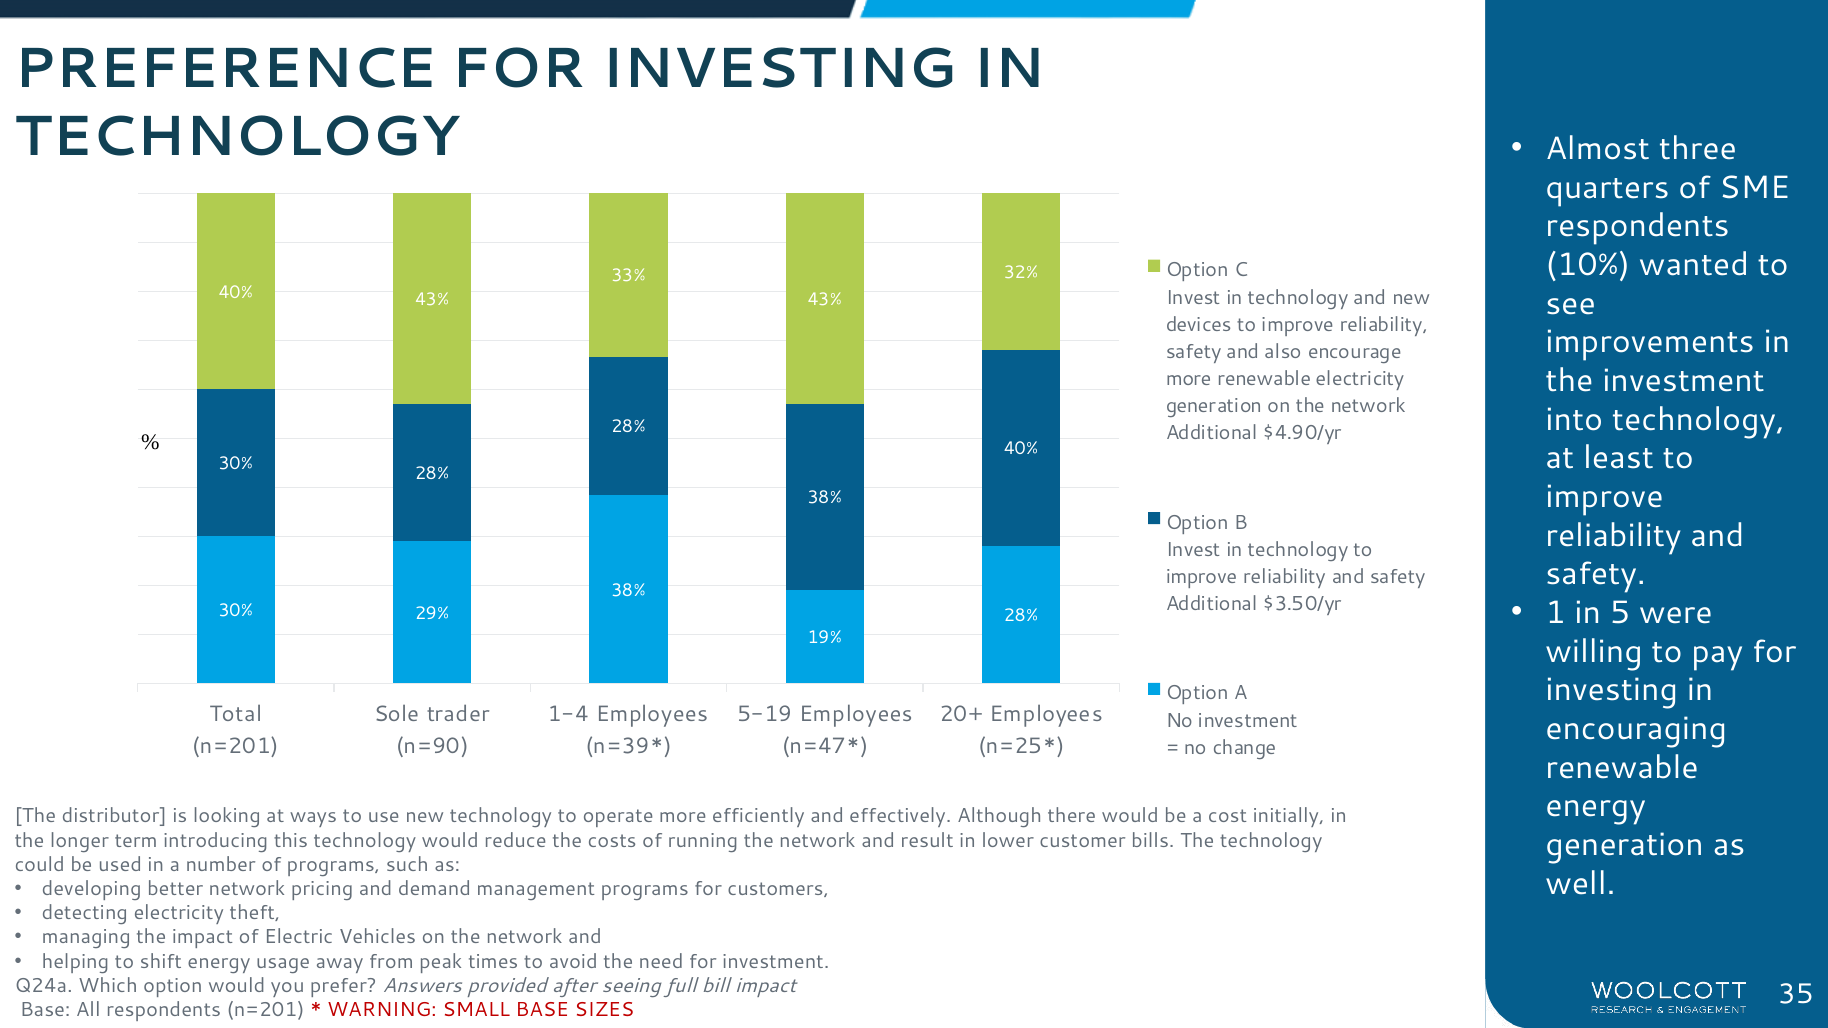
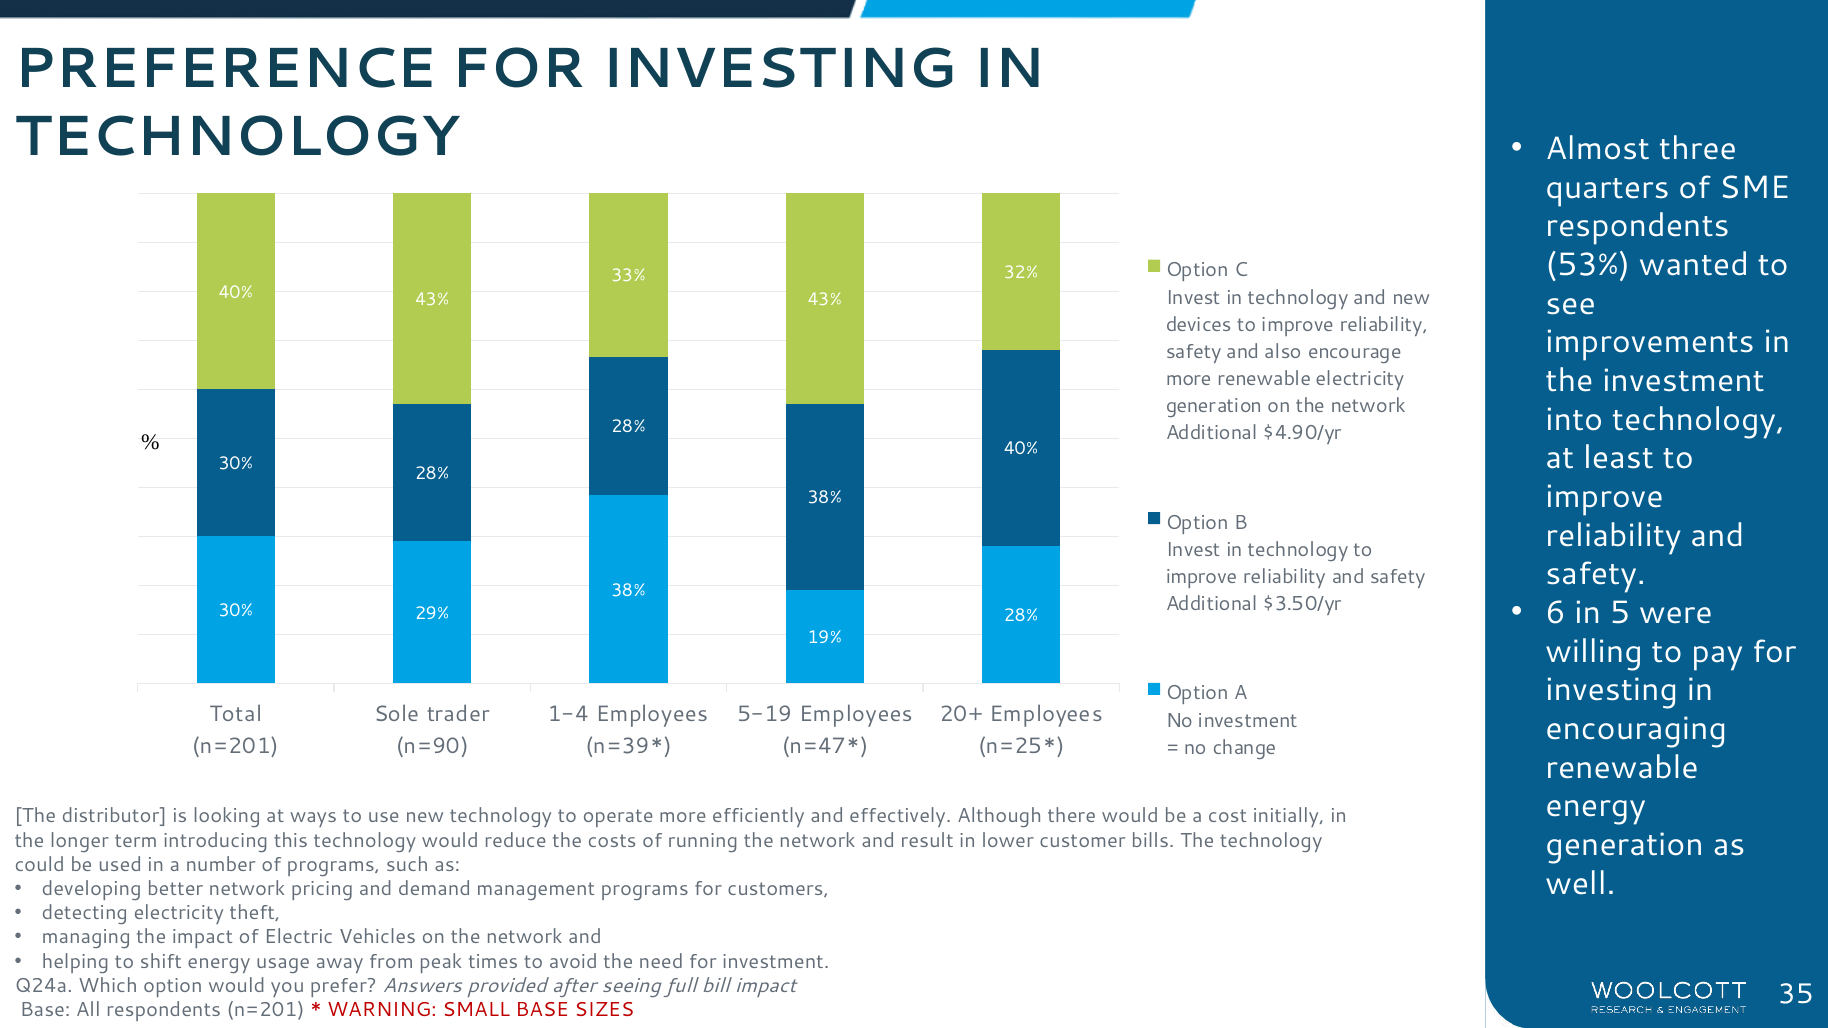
10%: 10% -> 53%
1: 1 -> 6
